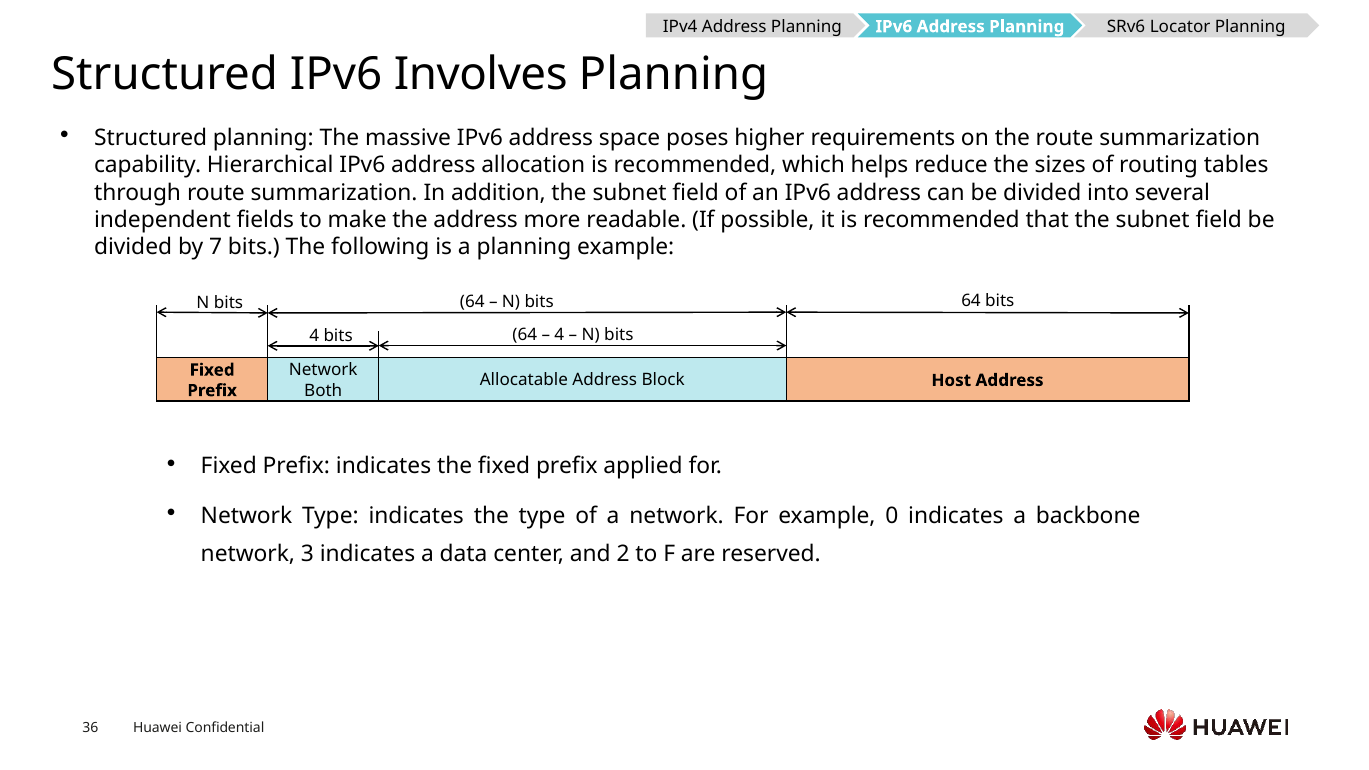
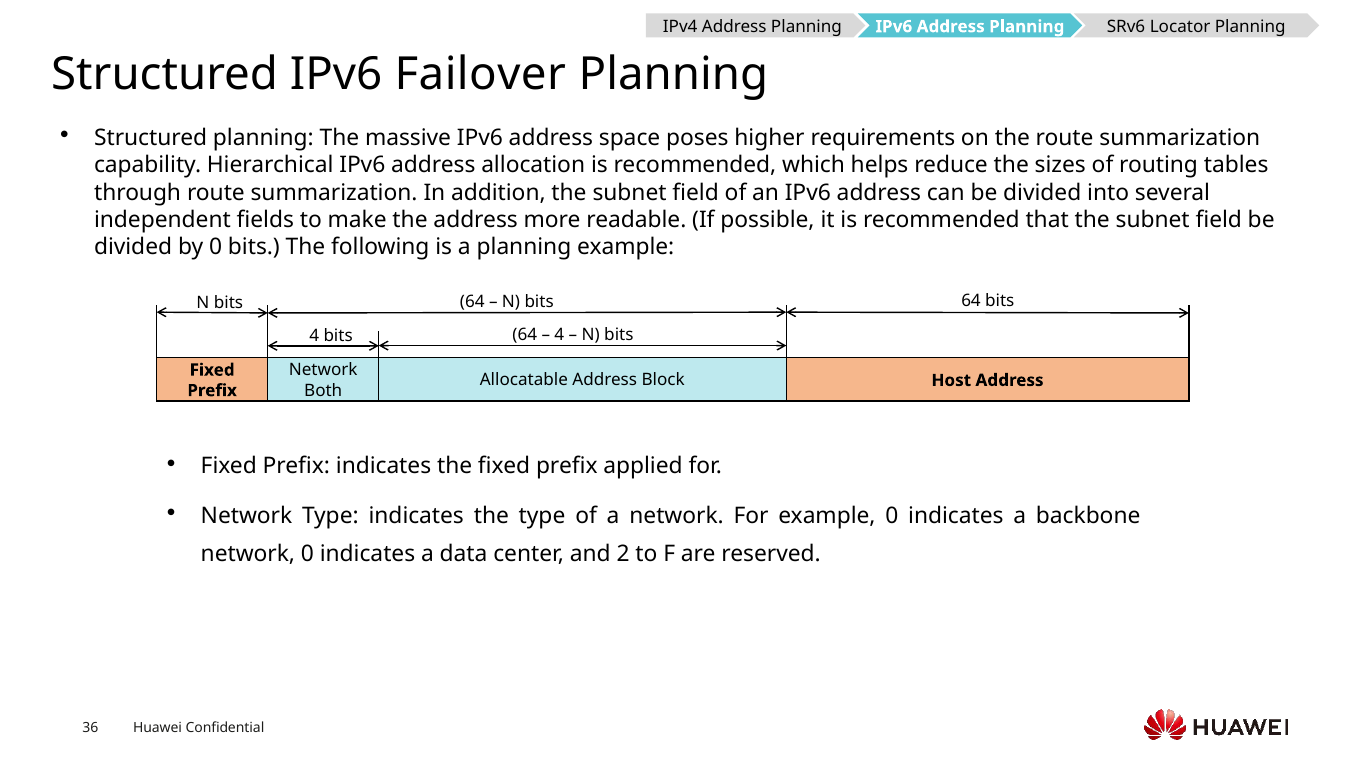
Involves: Involves -> Failover
by 7: 7 -> 0
network 3: 3 -> 0
